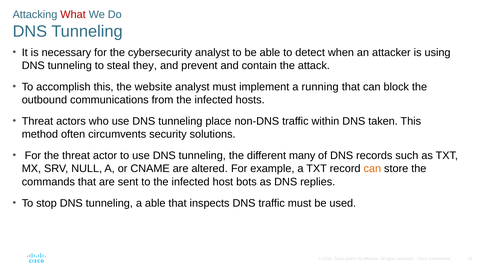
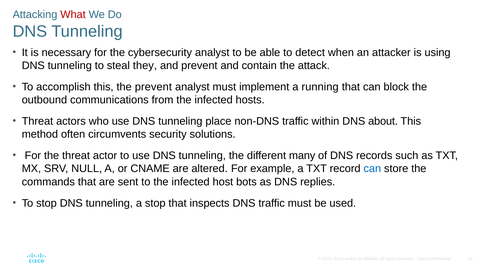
the website: website -> prevent
taken: taken -> about
can at (372, 169) colour: orange -> blue
a able: able -> stop
